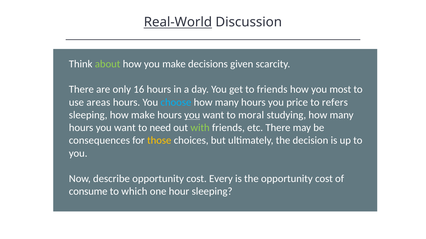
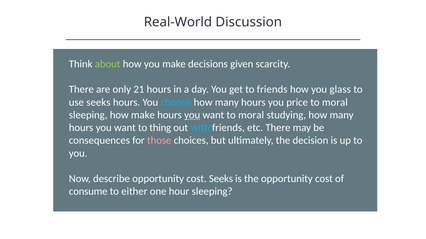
Real-World underline: present -> none
16: 16 -> 21
most: most -> glass
use areas: areas -> seeks
refers at (335, 102): refers -> moral
need: need -> thing
with colour: light green -> light blue
those colour: yellow -> pink
cost Every: Every -> Seeks
which: which -> either
